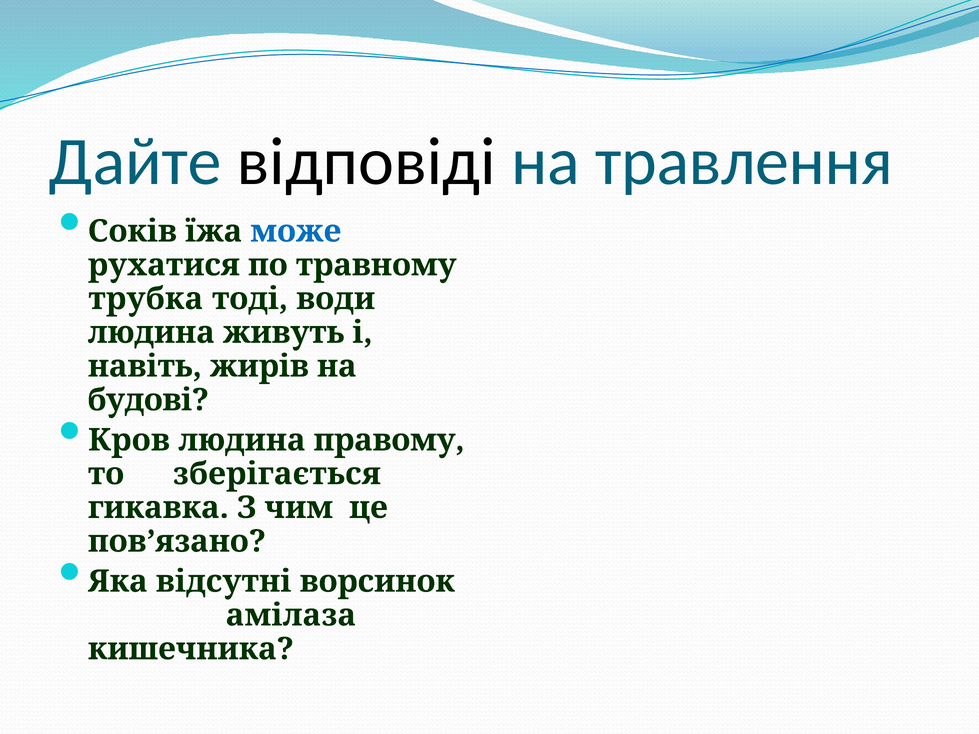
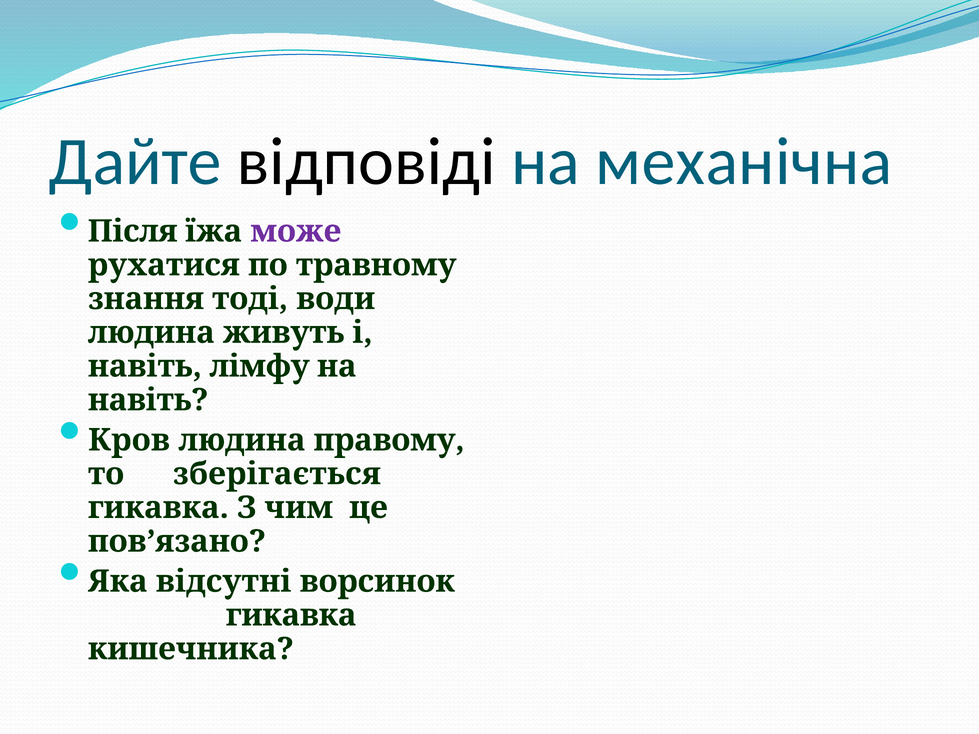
травлення: травлення -> механічна
Соків: Соків -> Після
може colour: blue -> purple
трубка: трубка -> знання
жирів: жирів -> лімфу
будові at (148, 400): будові -> навіть
амілаза at (291, 615): амілаза -> гикавка
